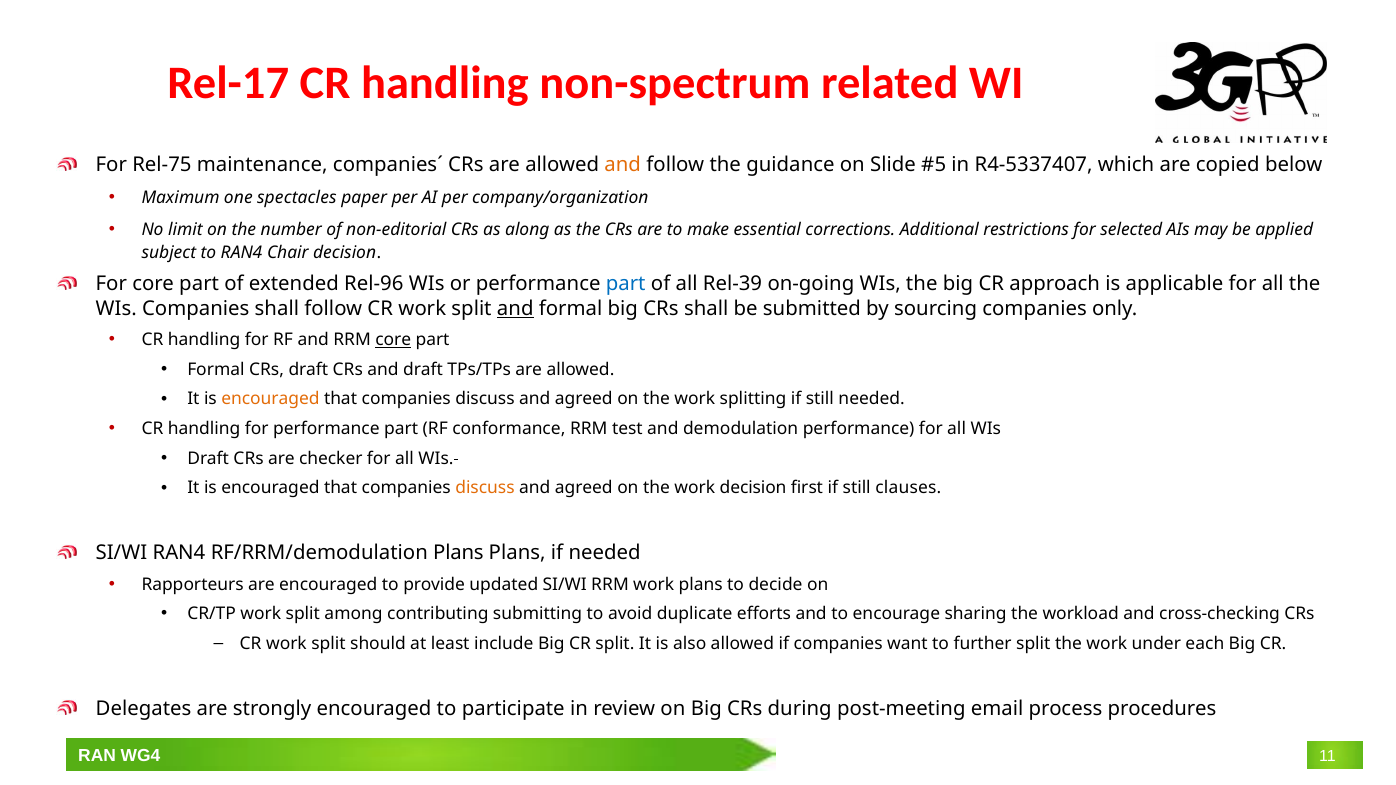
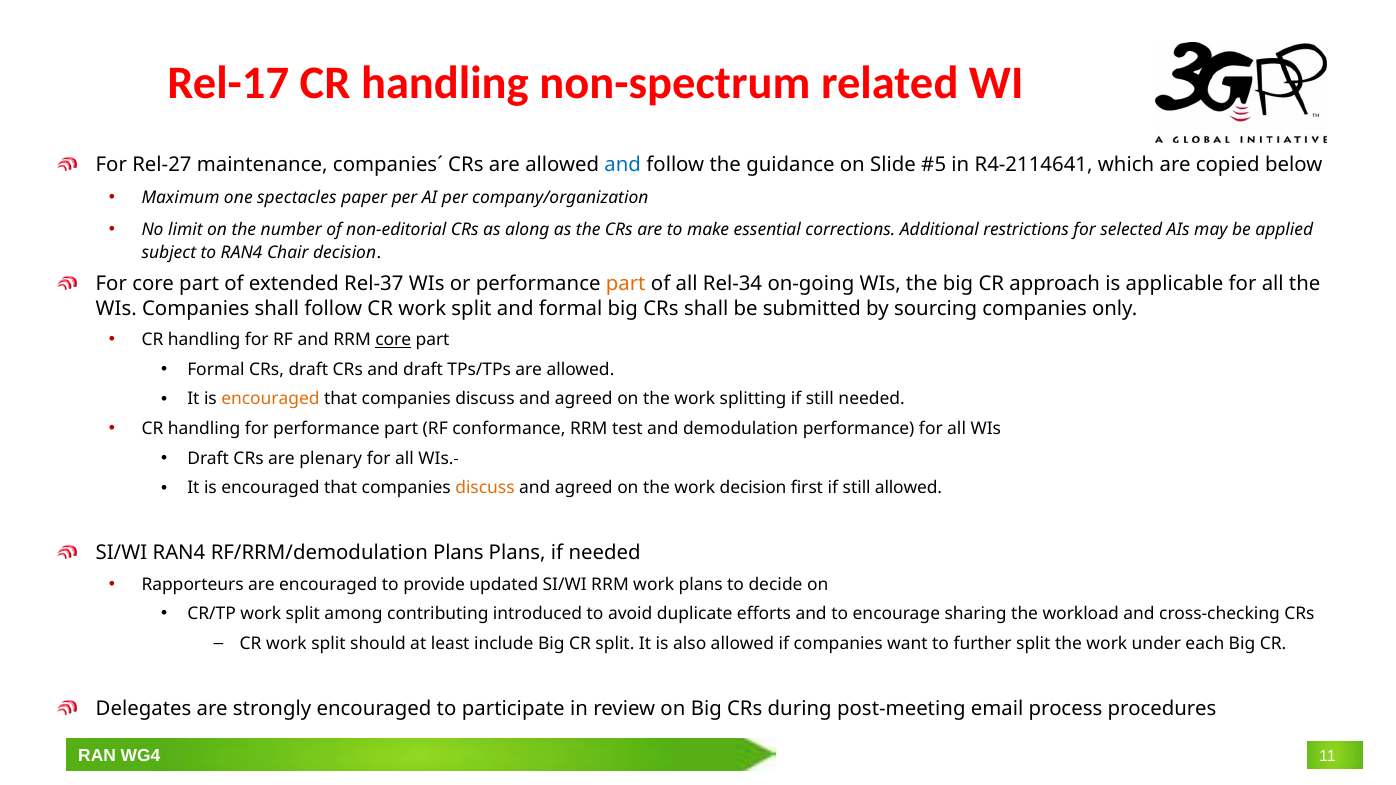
Rel-75: Rel-75 -> Rel-27
and at (623, 165) colour: orange -> blue
R4-5337407: R4-5337407 -> R4-2114641
Rel-96: Rel-96 -> Rel-37
part at (626, 284) colour: blue -> orange
Rel-39: Rel-39 -> Rel-34
and at (515, 309) underline: present -> none
checker: checker -> plenary
still clauses: clauses -> allowed
submitting: submitting -> introduced
